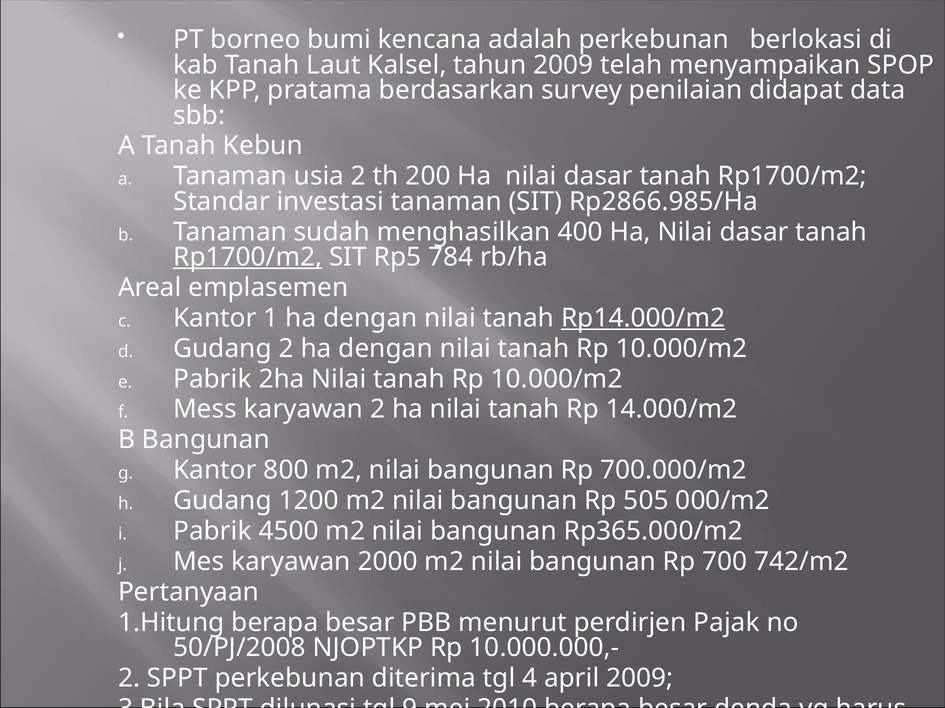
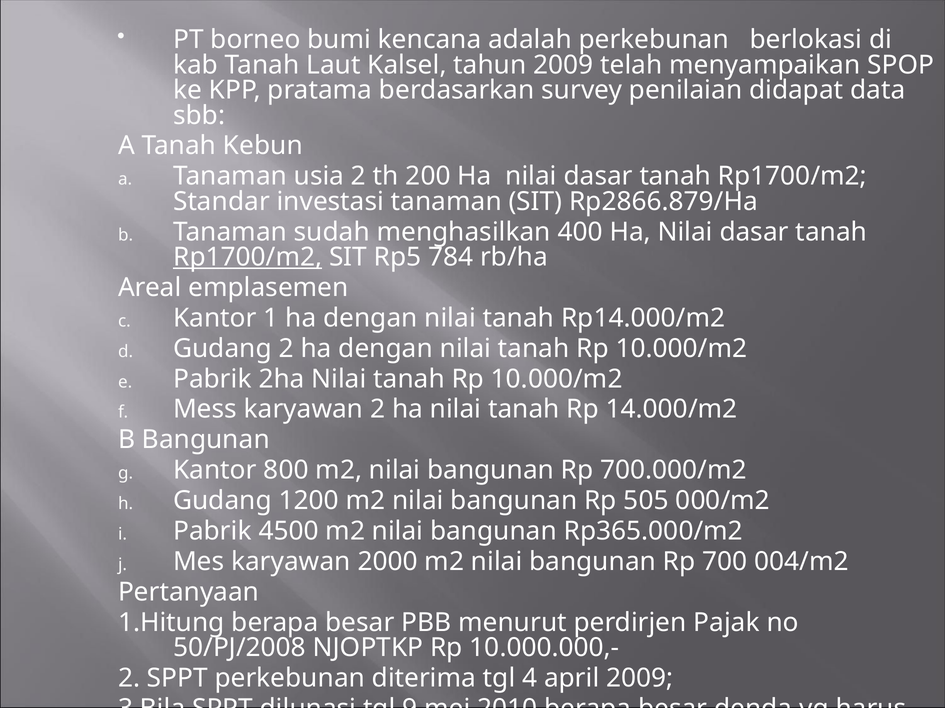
Rp2866.985/Ha: Rp2866.985/Ha -> Rp2866.879/Ha
Rp14.000/m2 underline: present -> none
742/m2: 742/m2 -> 004/m2
